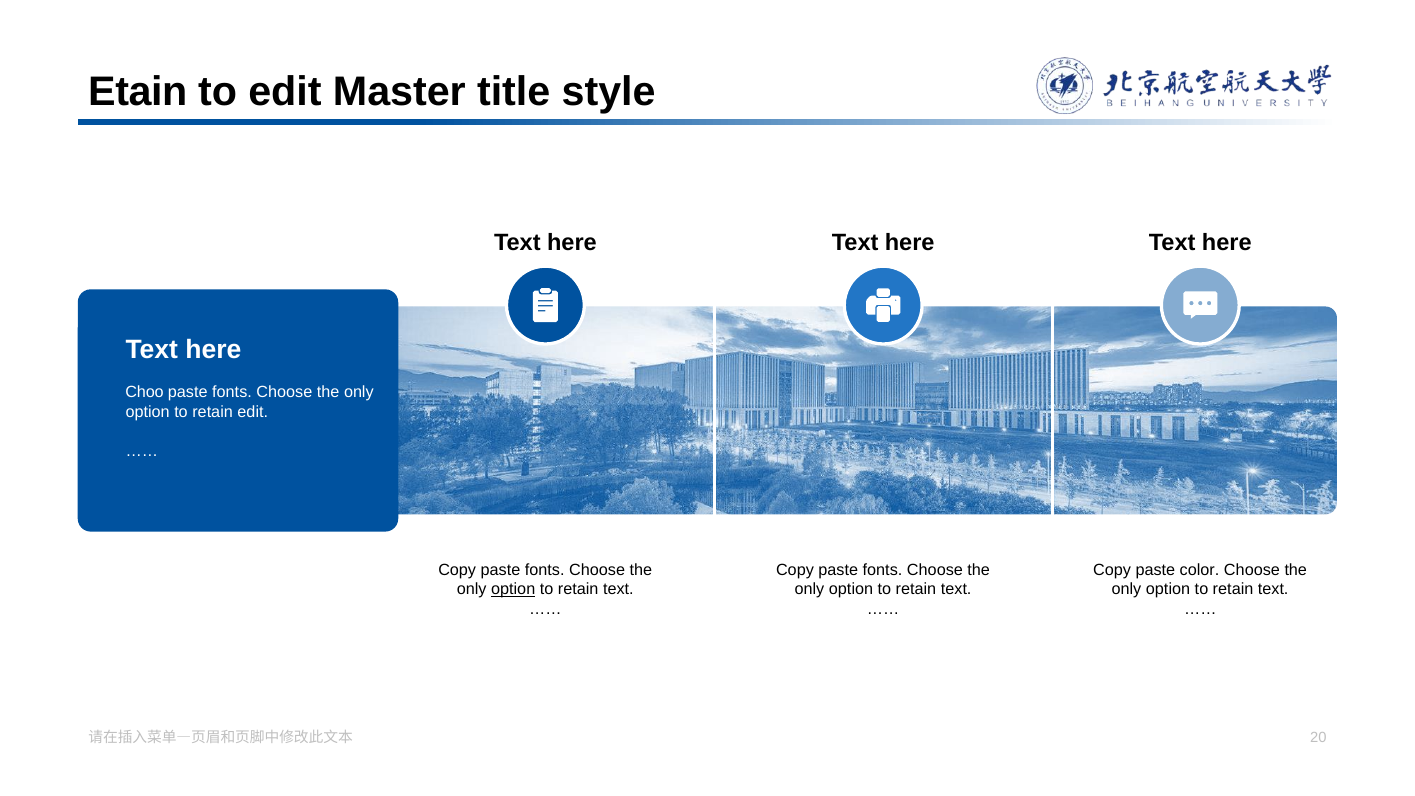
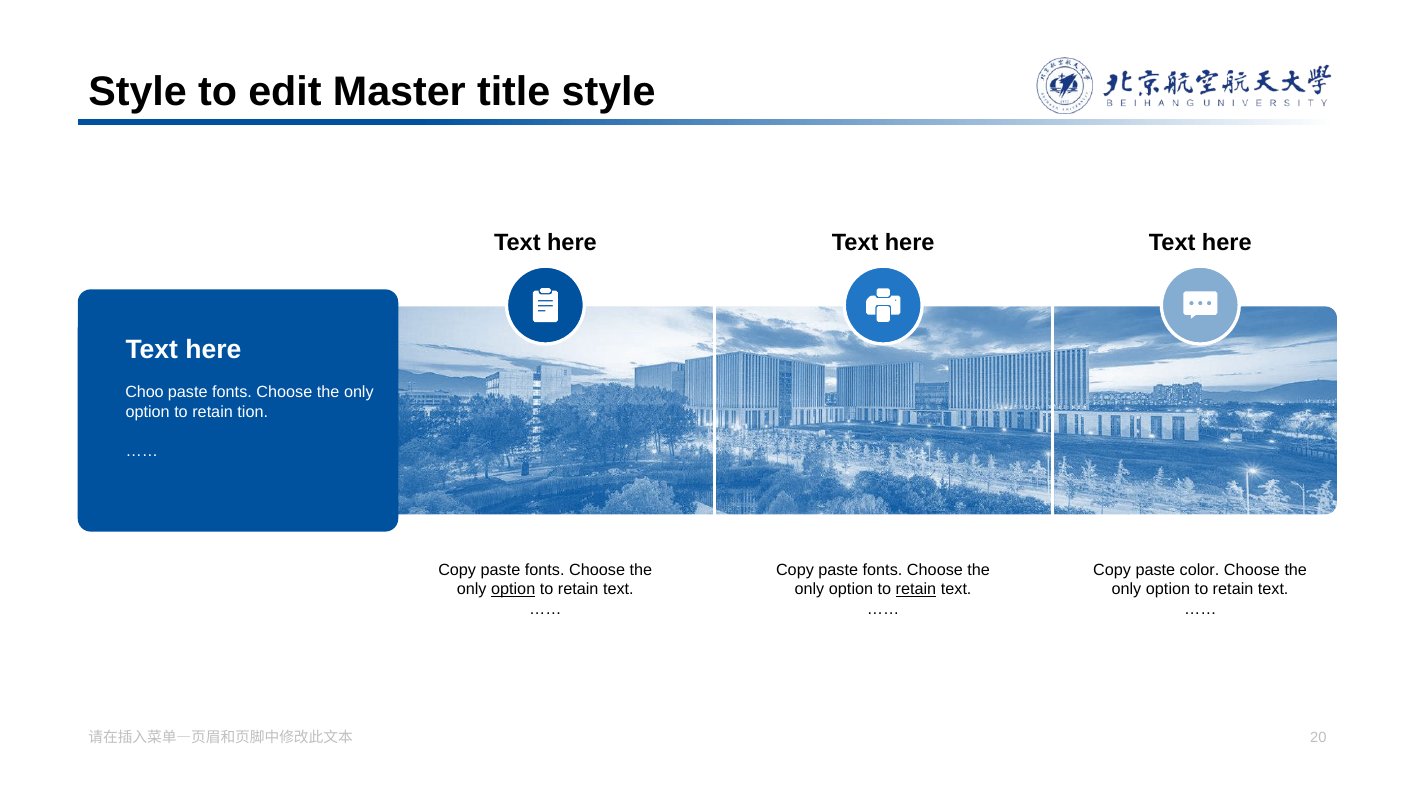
Etain at (138, 91): Etain -> Style
retain edit: edit -> tion
retain at (916, 590) underline: none -> present
